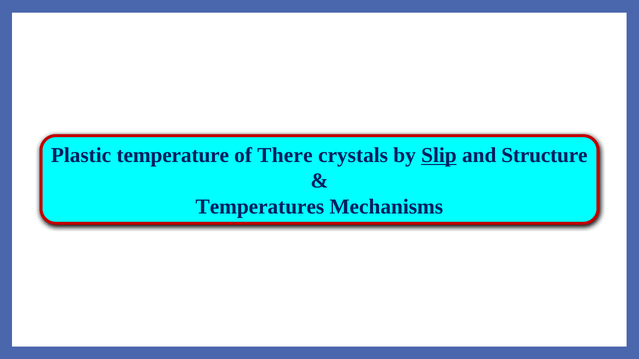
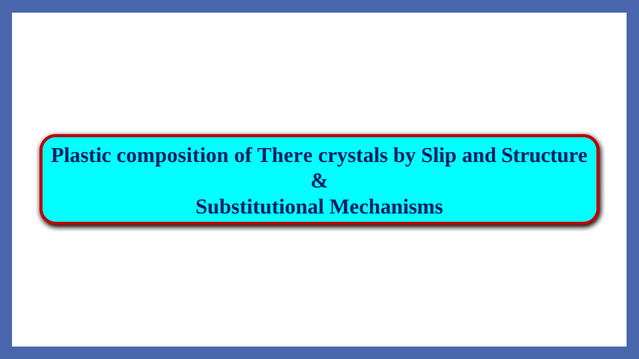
temperature: temperature -> composition
Slip underline: present -> none
Temperatures: Temperatures -> Substitutional
